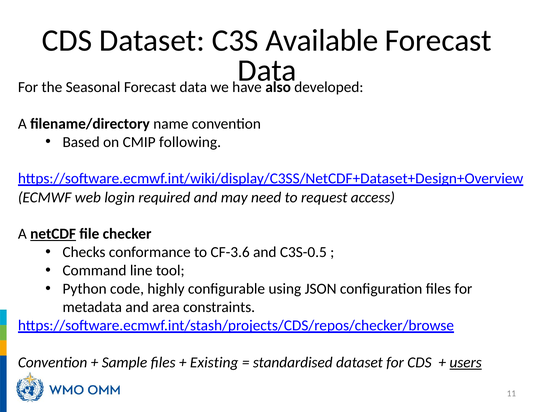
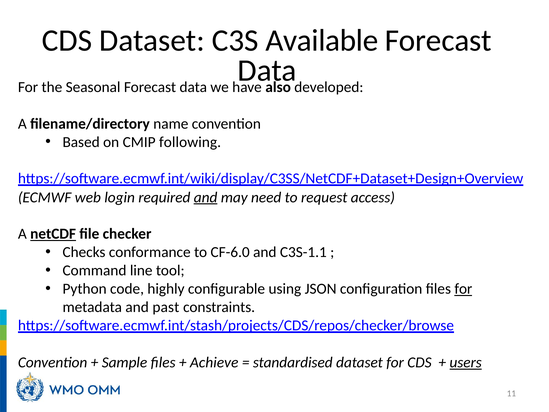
and at (206, 197) underline: none -> present
CF-3.6: CF-3.6 -> CF-6.0
C3S-0.5: C3S-0.5 -> C3S-1.1
for at (463, 289) underline: none -> present
area: area -> past
Existing: Existing -> Achieve
